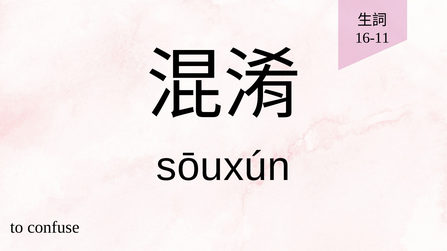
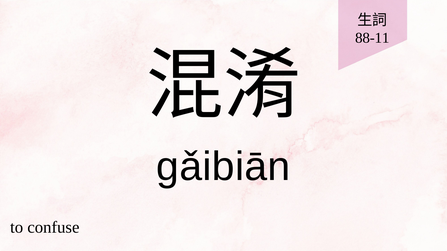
16-11: 16-11 -> 88-11
sōuxún: sōuxún -> gǎibiān
